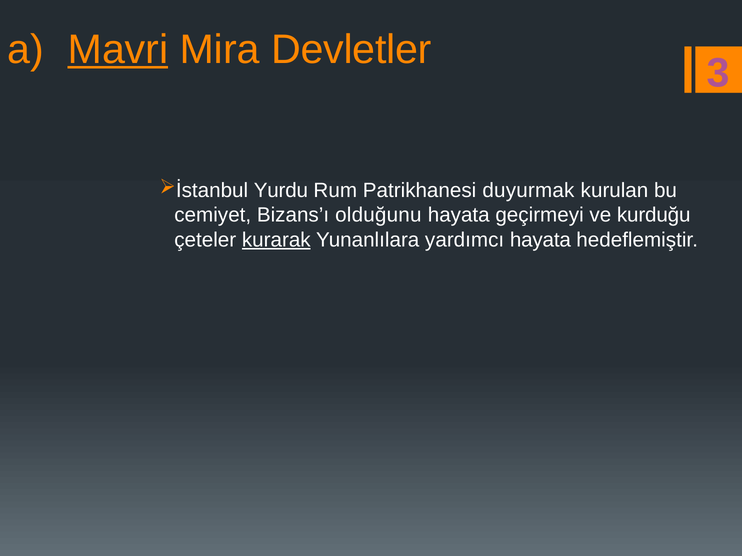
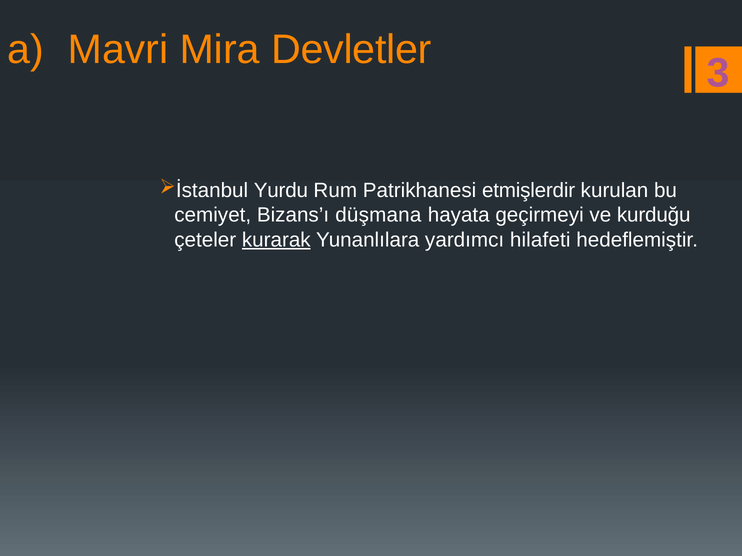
Mavri underline: present -> none
duyurmak: duyurmak -> etmişlerdir
olduğunu: olduğunu -> düşmana
yardımcı hayata: hayata -> hilafeti
